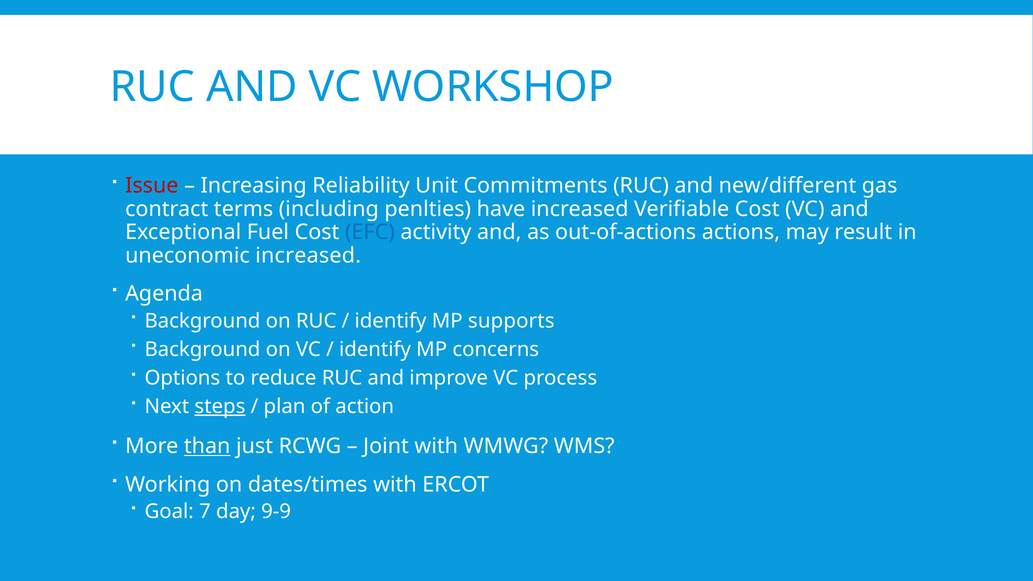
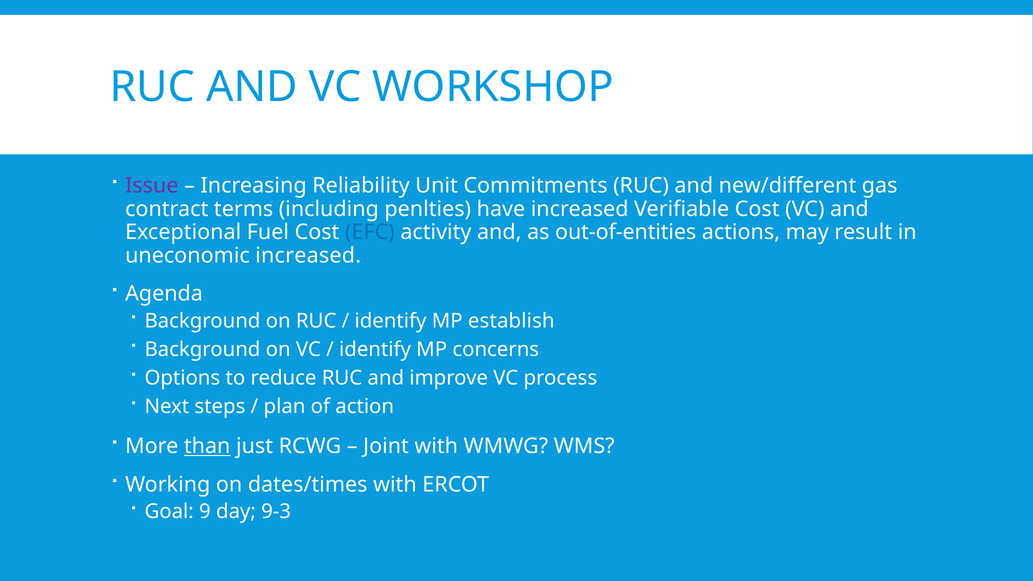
Issue colour: red -> purple
out-of-actions: out-of-actions -> out-of-entities
supports: supports -> establish
steps underline: present -> none
7: 7 -> 9
9-9: 9-9 -> 9-3
